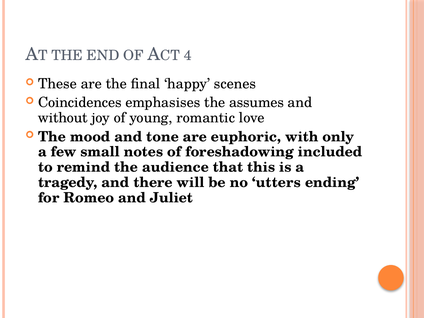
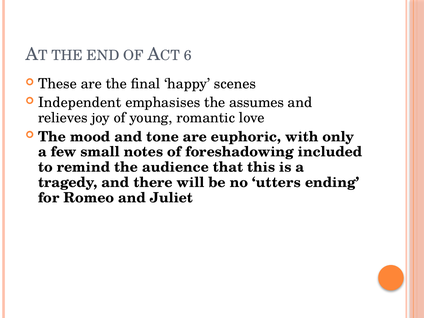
4: 4 -> 6
Coincidences: Coincidences -> Independent
without: without -> relieves
